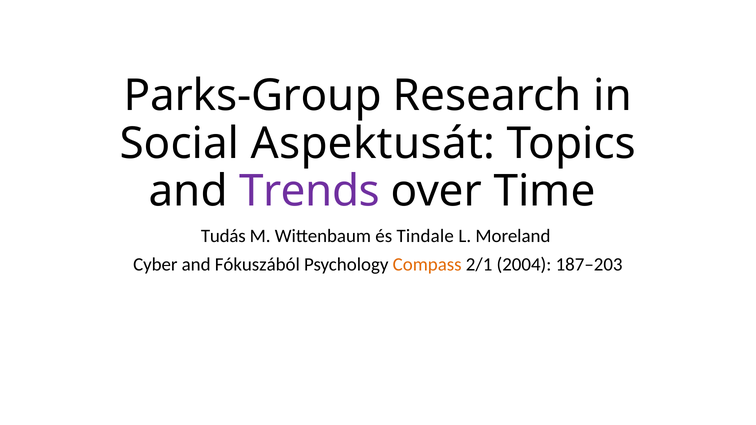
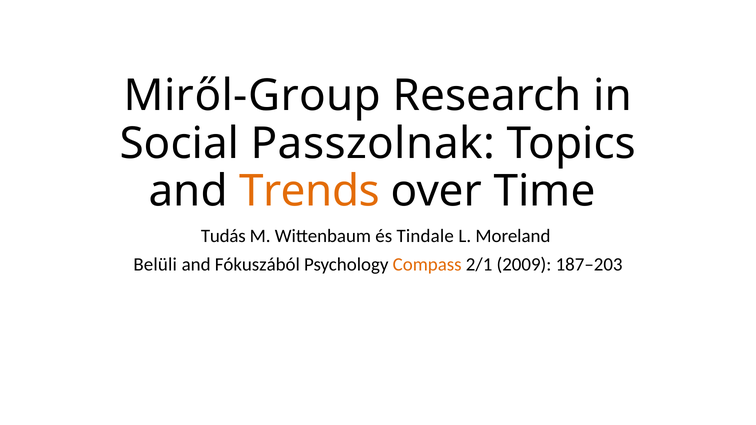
Parks-Group: Parks-Group -> Miről-Group
Aspektusát: Aspektusát -> Passzolnak
Trends colour: purple -> orange
Cyber: Cyber -> Belüli
2004: 2004 -> 2009
